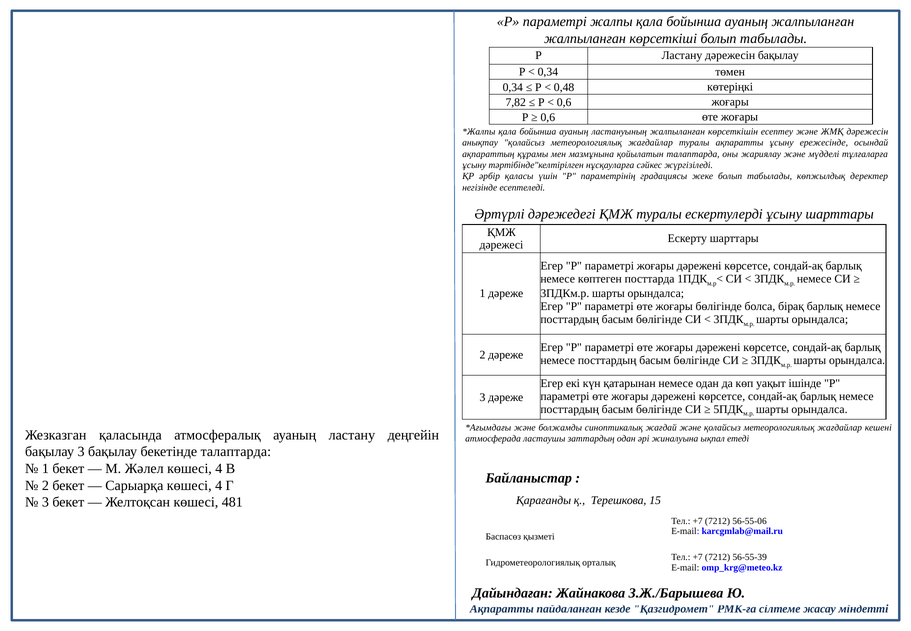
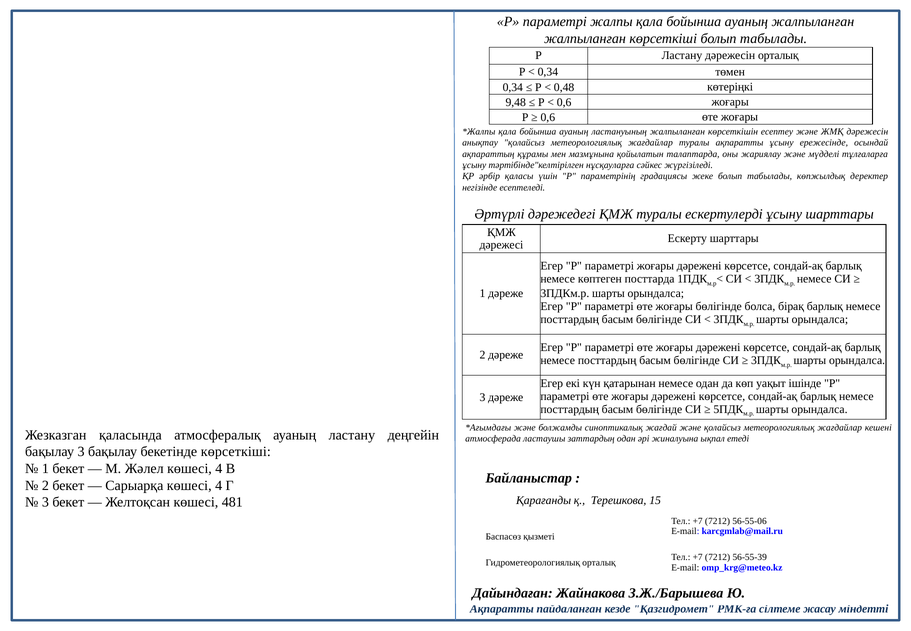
дәрежесін бақылау: бақылау -> орталық
7,82: 7,82 -> 9,48
бекетінде талаптарда: талаптарда -> көрсеткіші
